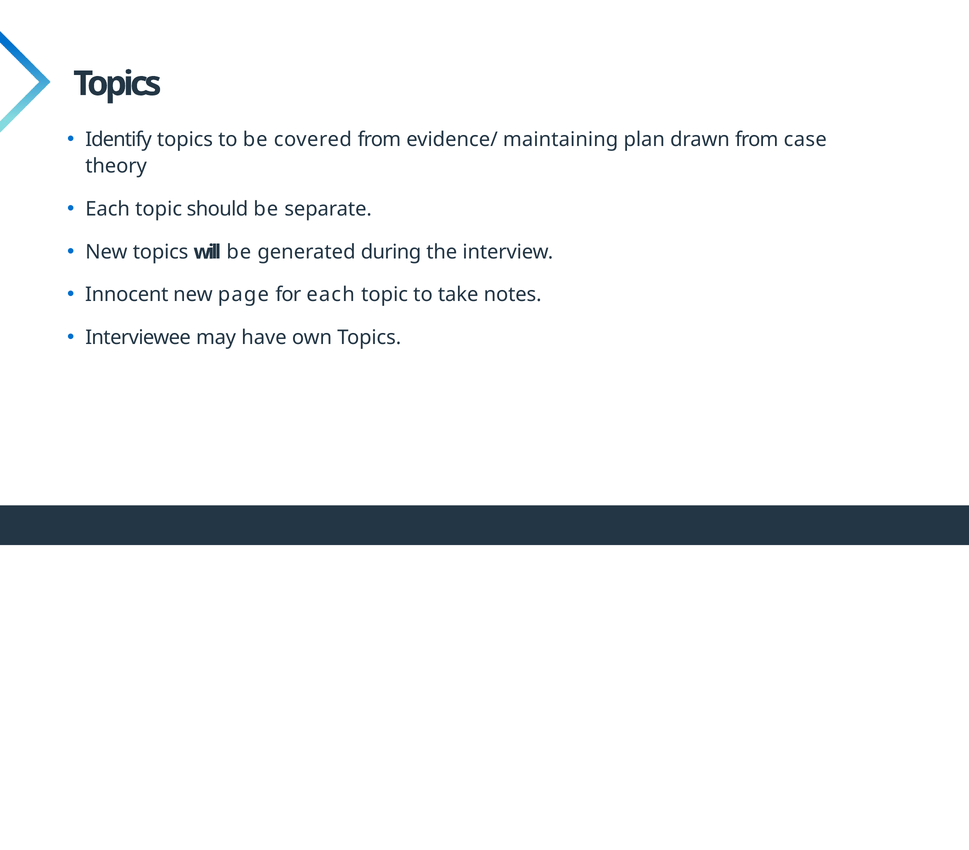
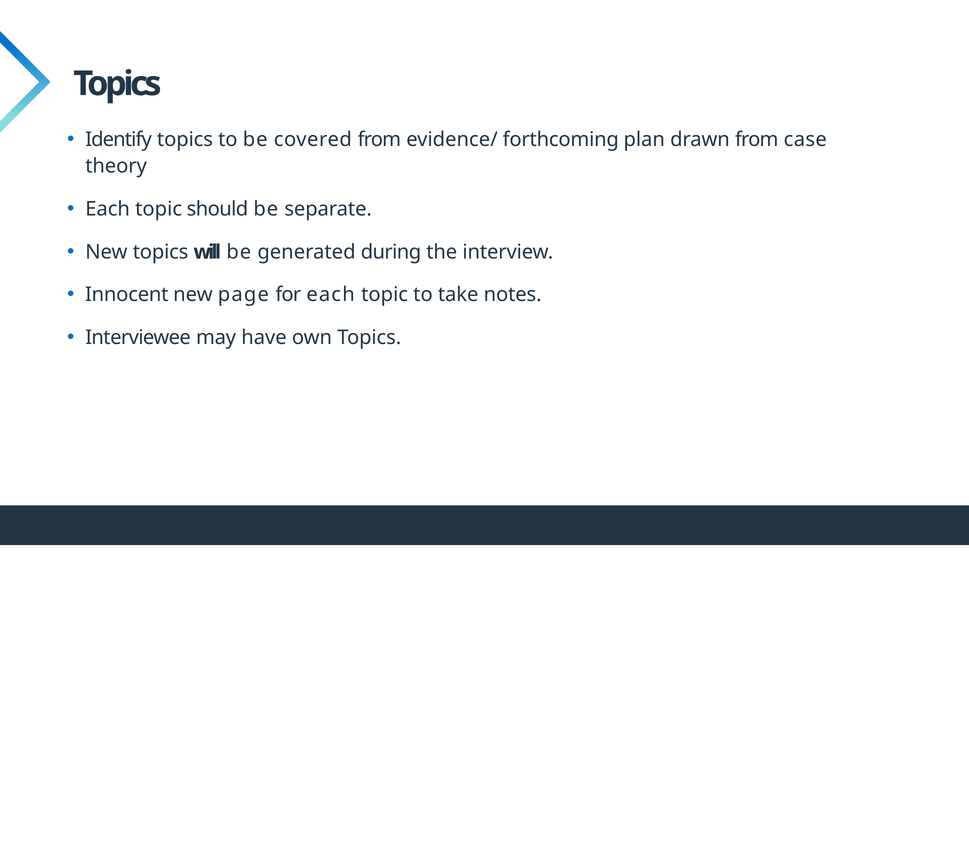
maintaining: maintaining -> forthcoming
